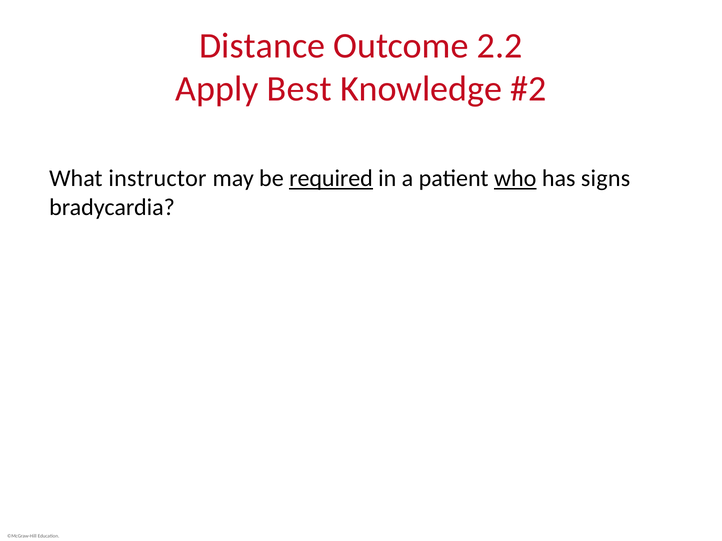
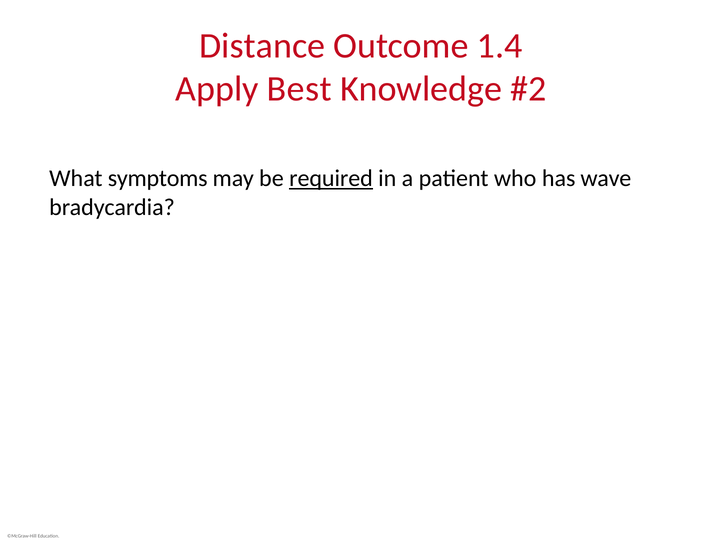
2.2: 2.2 -> 1.4
instructor: instructor -> symptoms
who underline: present -> none
signs: signs -> wave
